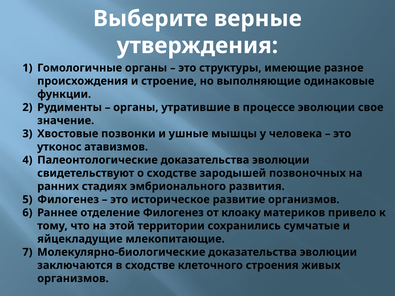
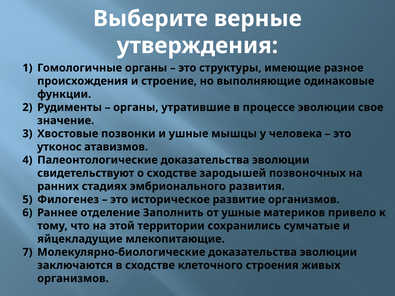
отделение Филогенез: Филогенез -> Заполнить
от клоаку: клоаку -> ушные
